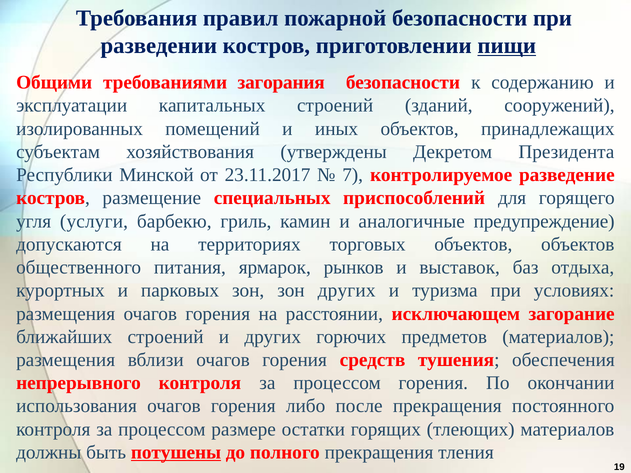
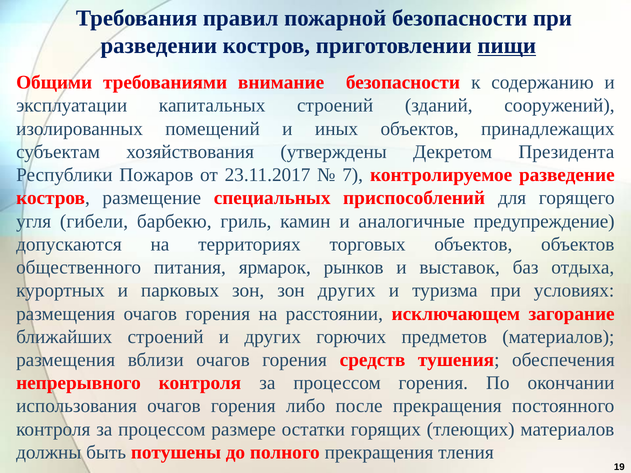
загорания: загорания -> внимание
Минской: Минской -> Пожаров
услуги: услуги -> гибели
потушены underline: present -> none
